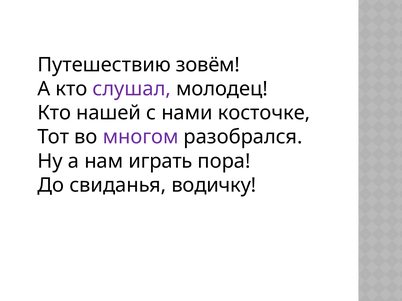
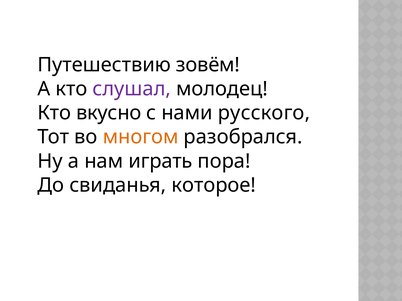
нашей: нашей -> вкусно
косточке: косточке -> русского
многом colour: purple -> orange
водичку: водичку -> которое
